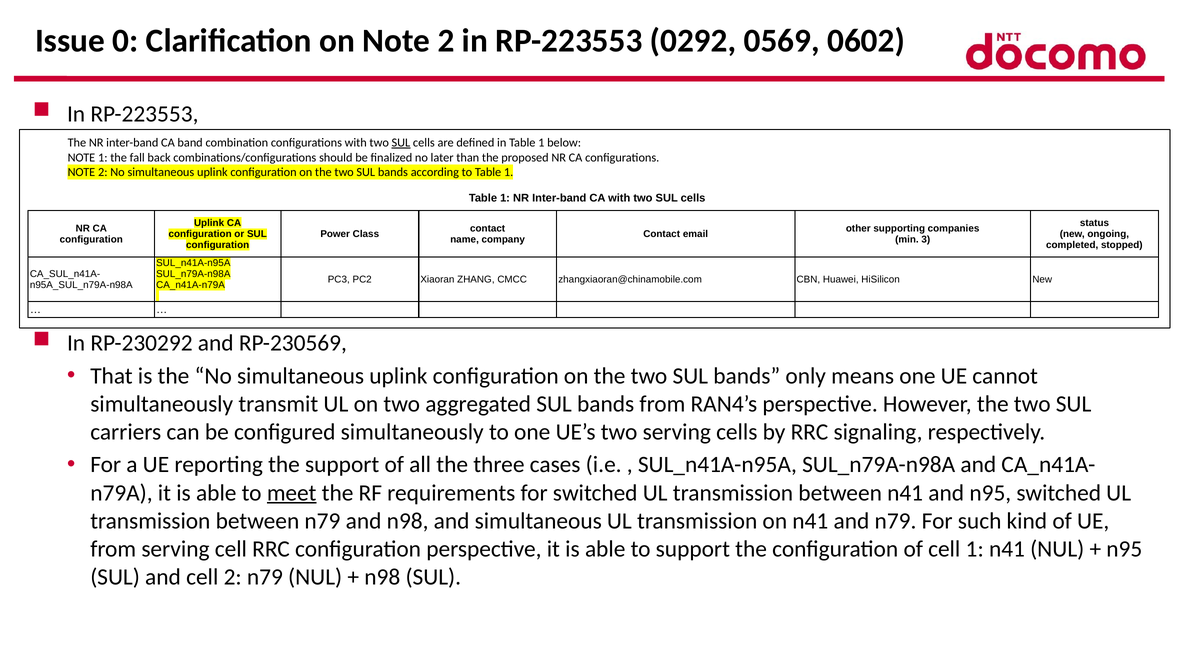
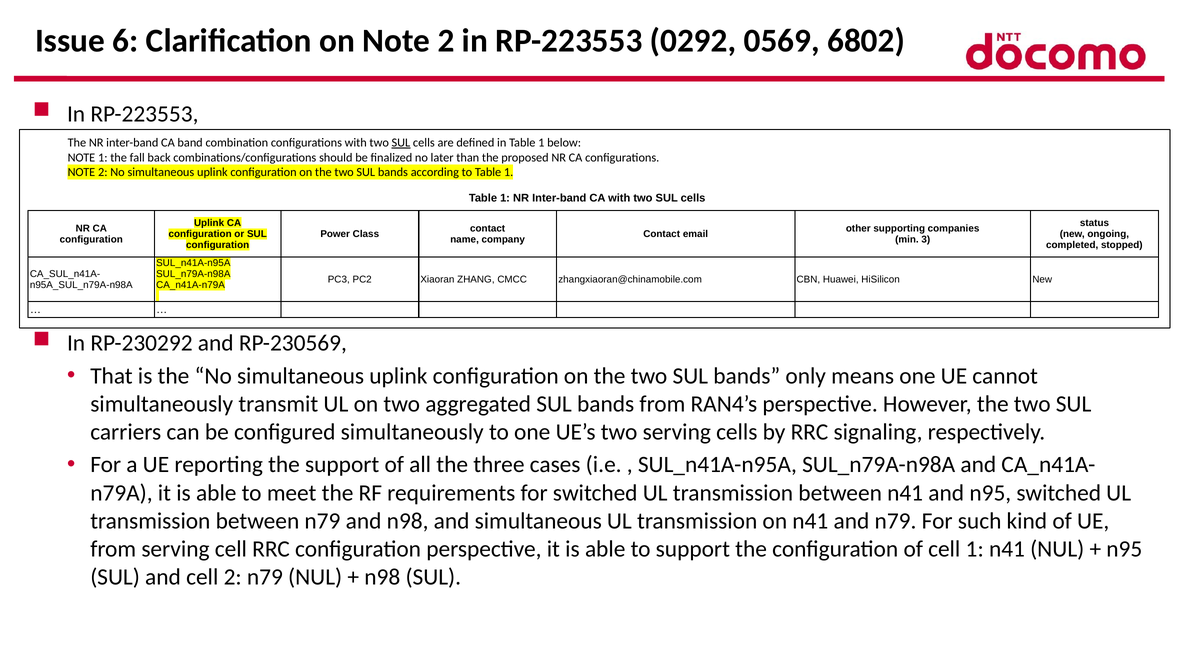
0: 0 -> 6
0602: 0602 -> 6802
meet underline: present -> none
